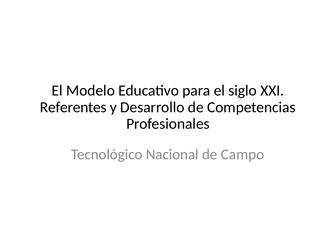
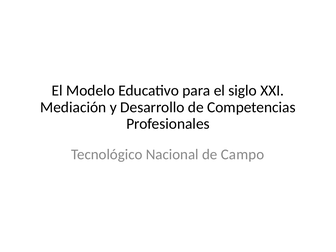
Referentes: Referentes -> Mediación
